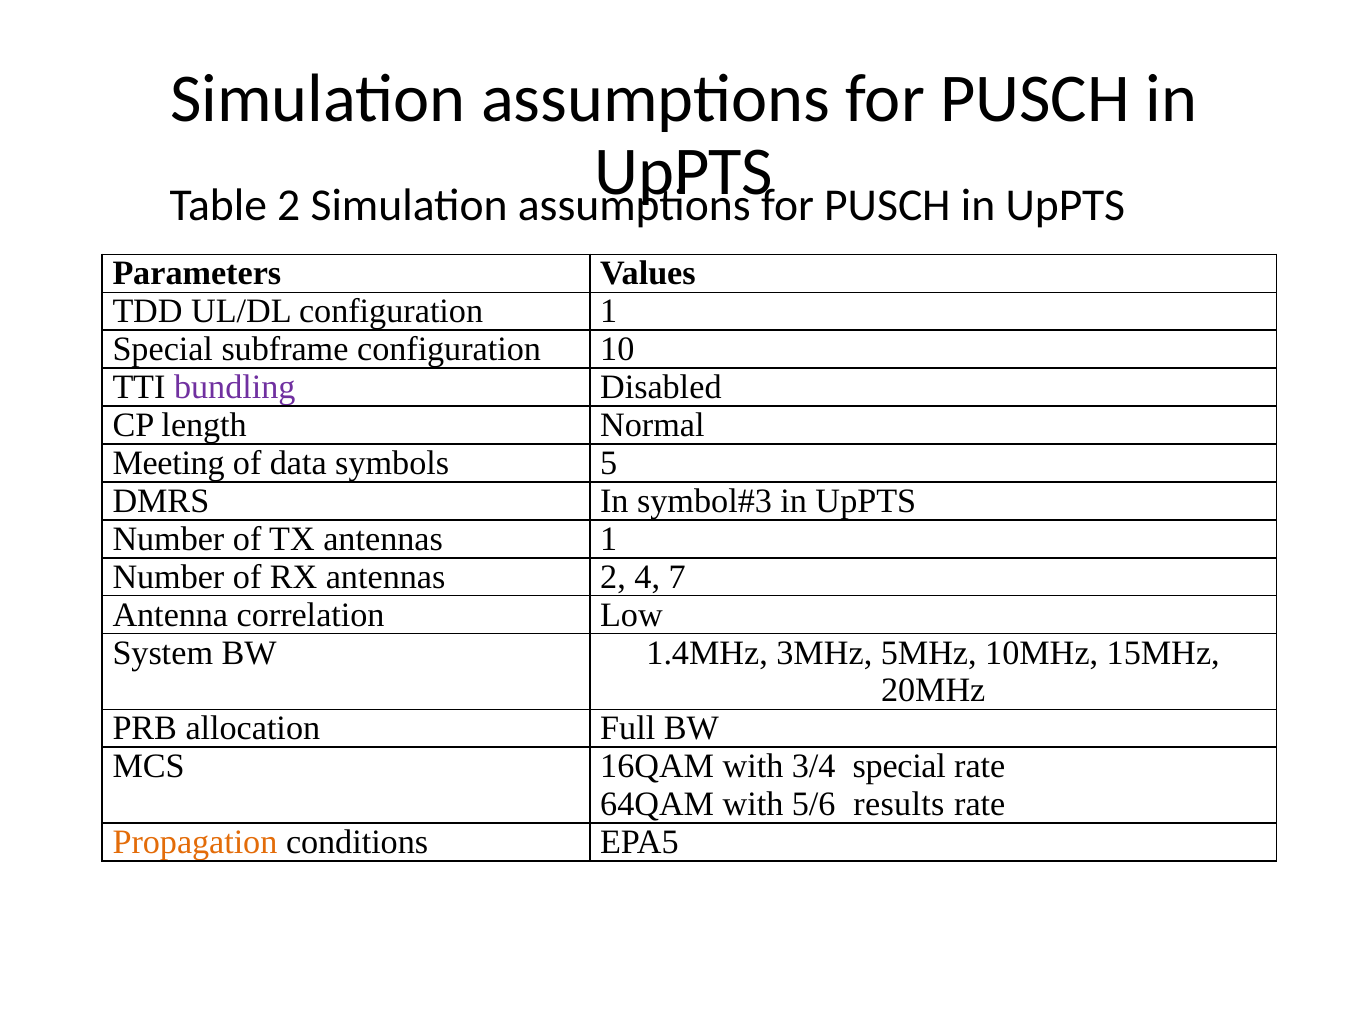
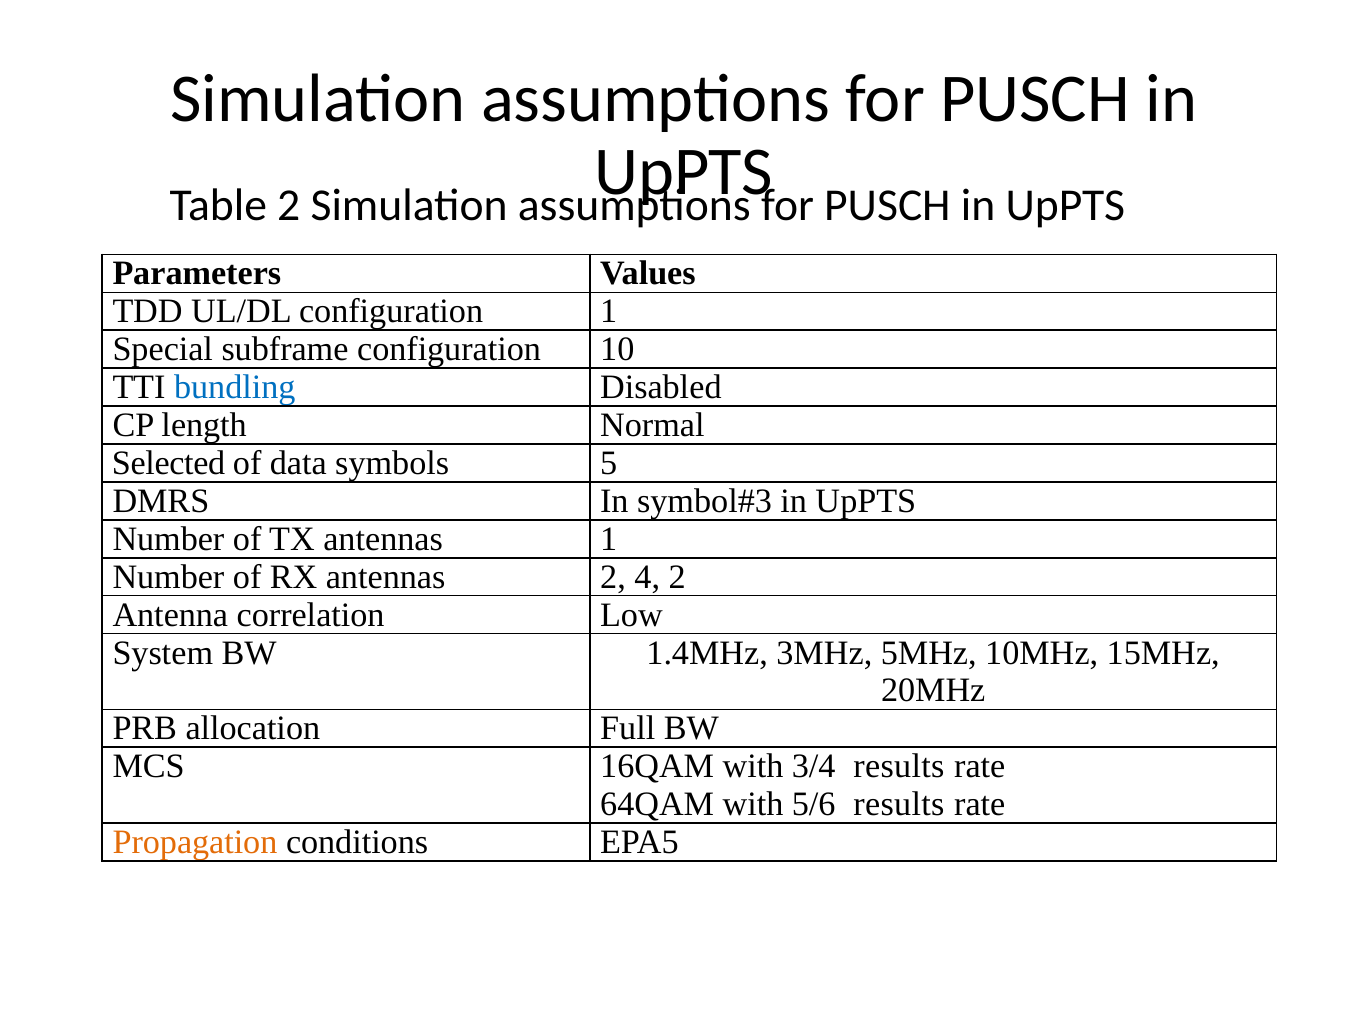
bundling colour: purple -> blue
Meeting: Meeting -> Selected
4 7: 7 -> 2
3/4 special: special -> results
